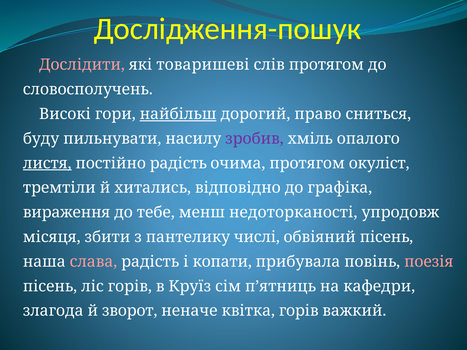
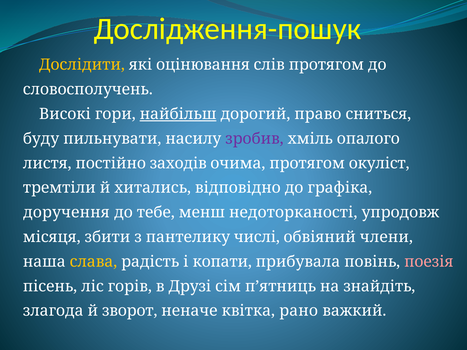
Дослідити colour: pink -> yellow
товаришеві: товаришеві -> оцінювання
листя underline: present -> none
постійно радість: радість -> заходів
вираження: вираження -> доручення
обвіяний пісень: пісень -> члени
слава colour: pink -> yellow
Круїз: Круїз -> Друзі
кафедри: кафедри -> знайдіть
квітка горів: горів -> рано
